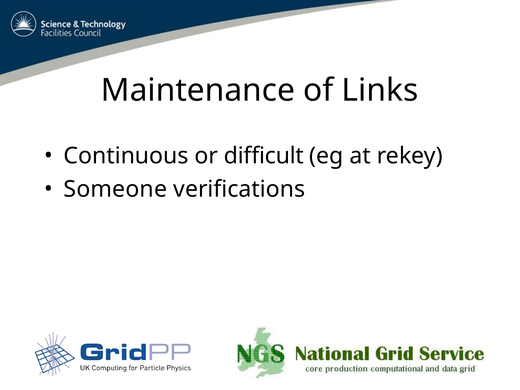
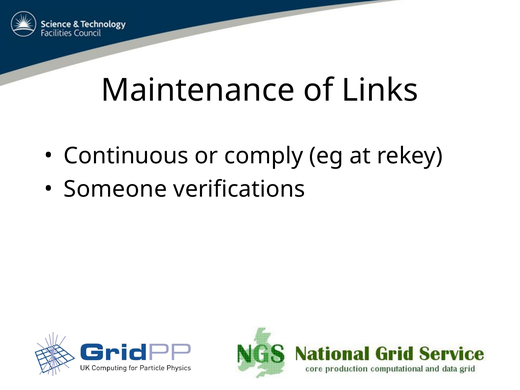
difficult: difficult -> comply
